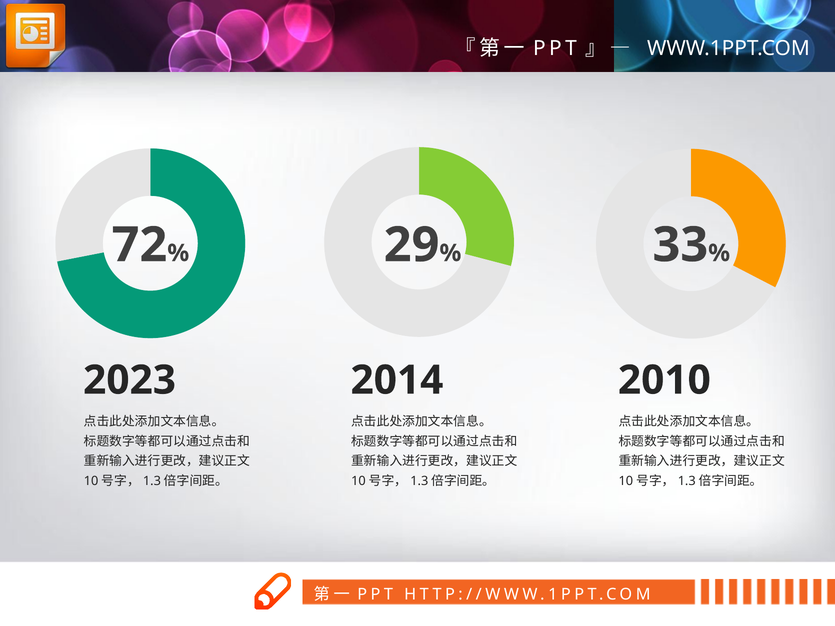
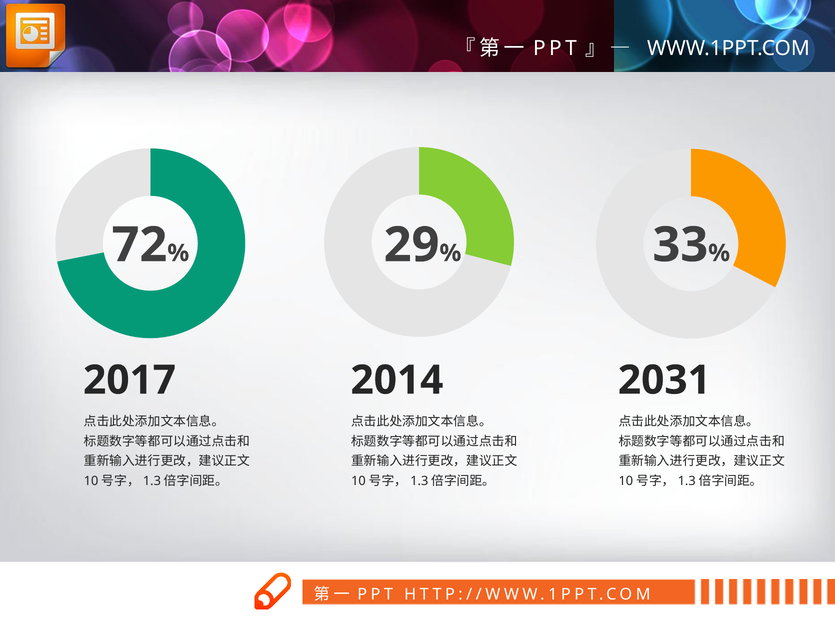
2023: 2023 -> 2017
2010: 2010 -> 2031
